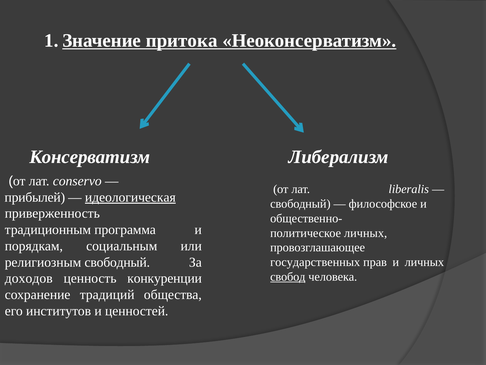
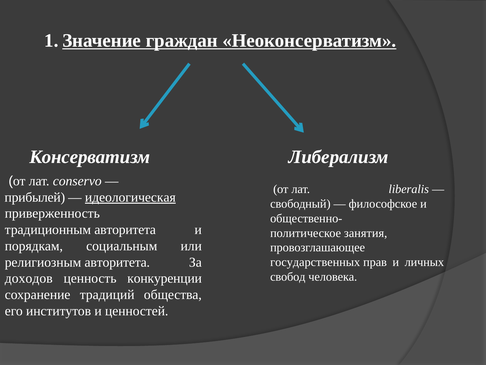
притока: притока -> граждан
традиционным программа: программа -> авторитета
личных at (366, 233): личных -> занятия
религиозным свободный: свободный -> авторитета
свобод underline: present -> none
